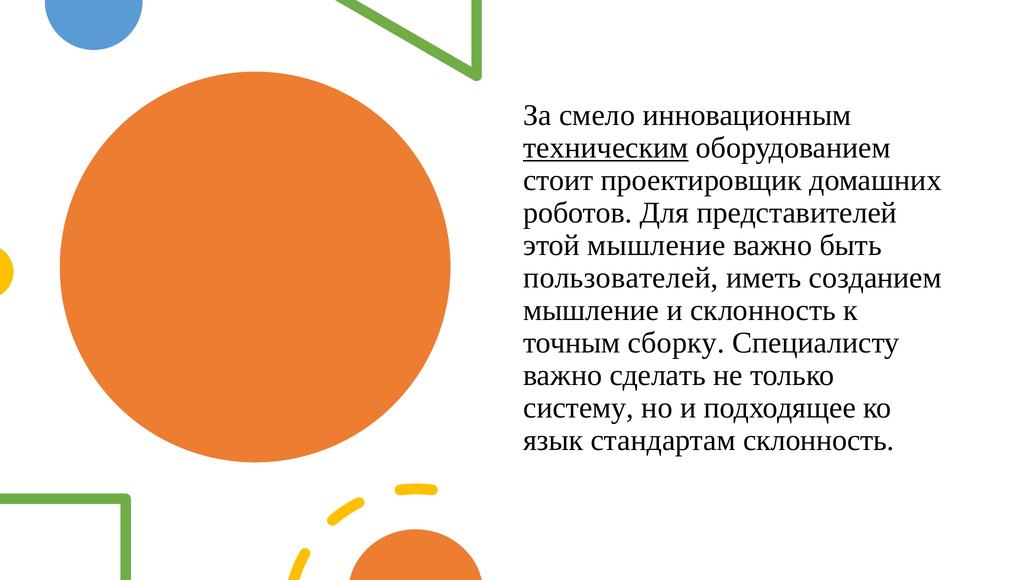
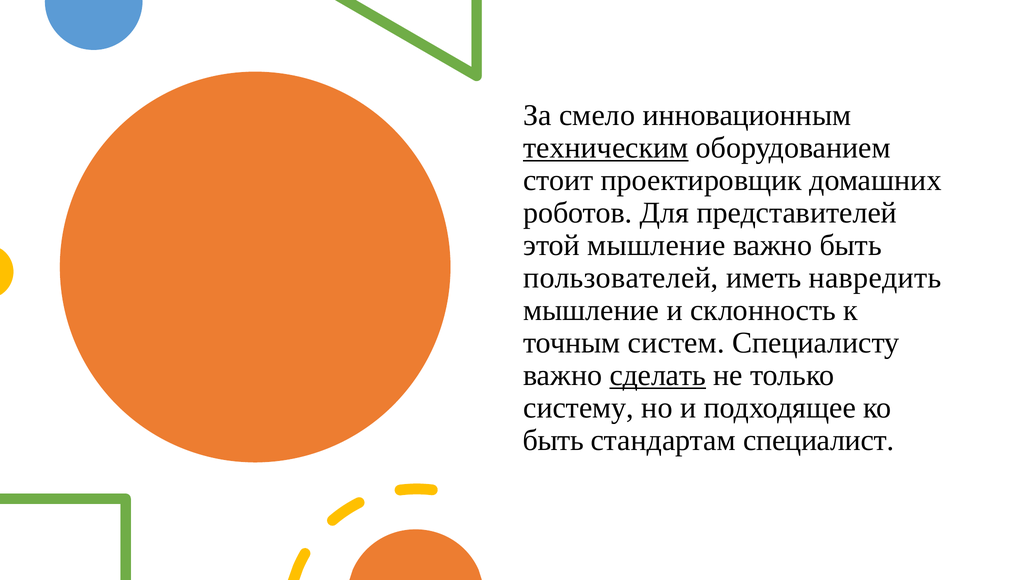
созданием: созданием -> навредить
сборку: сборку -> систем
сделать underline: none -> present
язык at (553, 440): язык -> быть
стандартам склонность: склонность -> специалист
